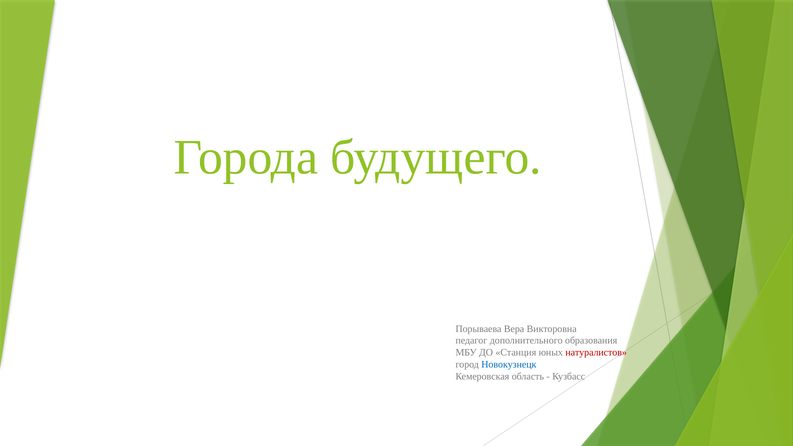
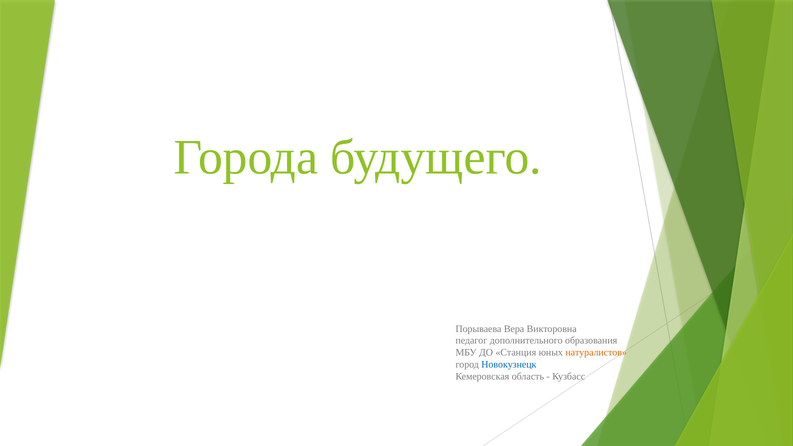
натуралистов colour: red -> orange
